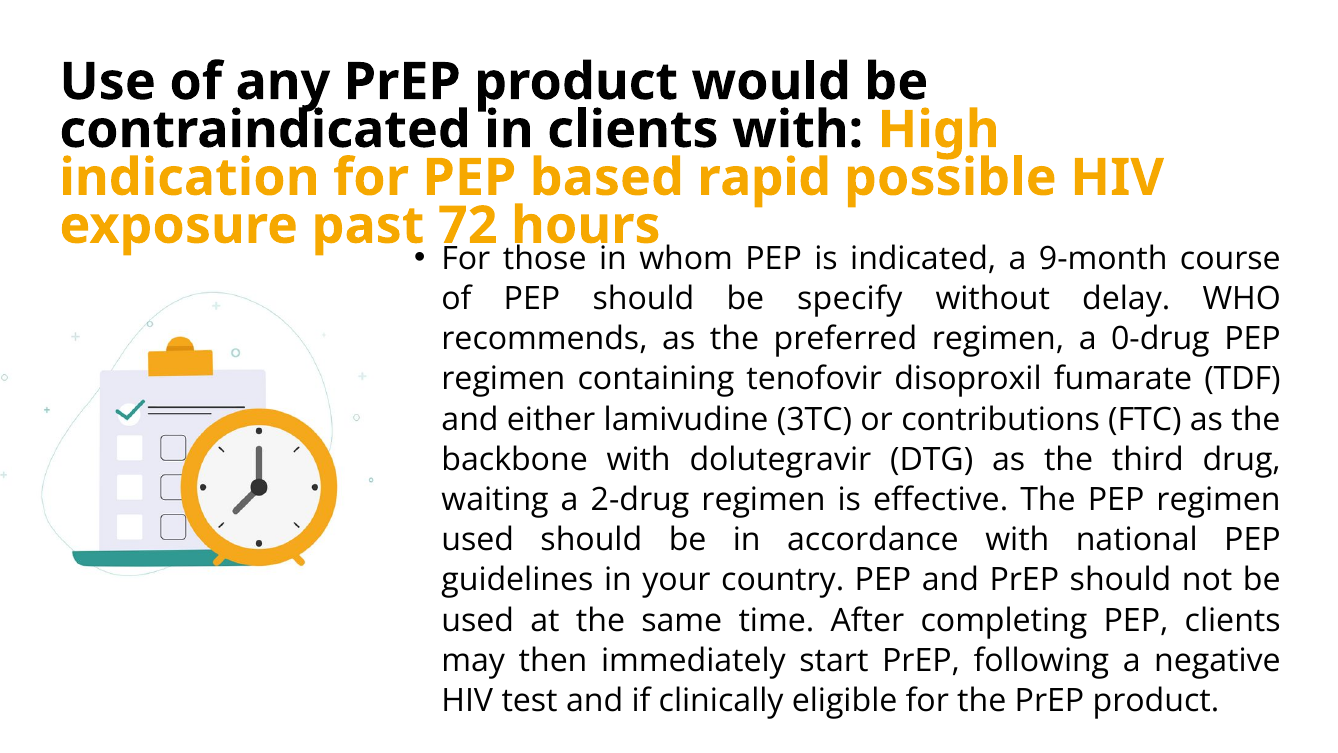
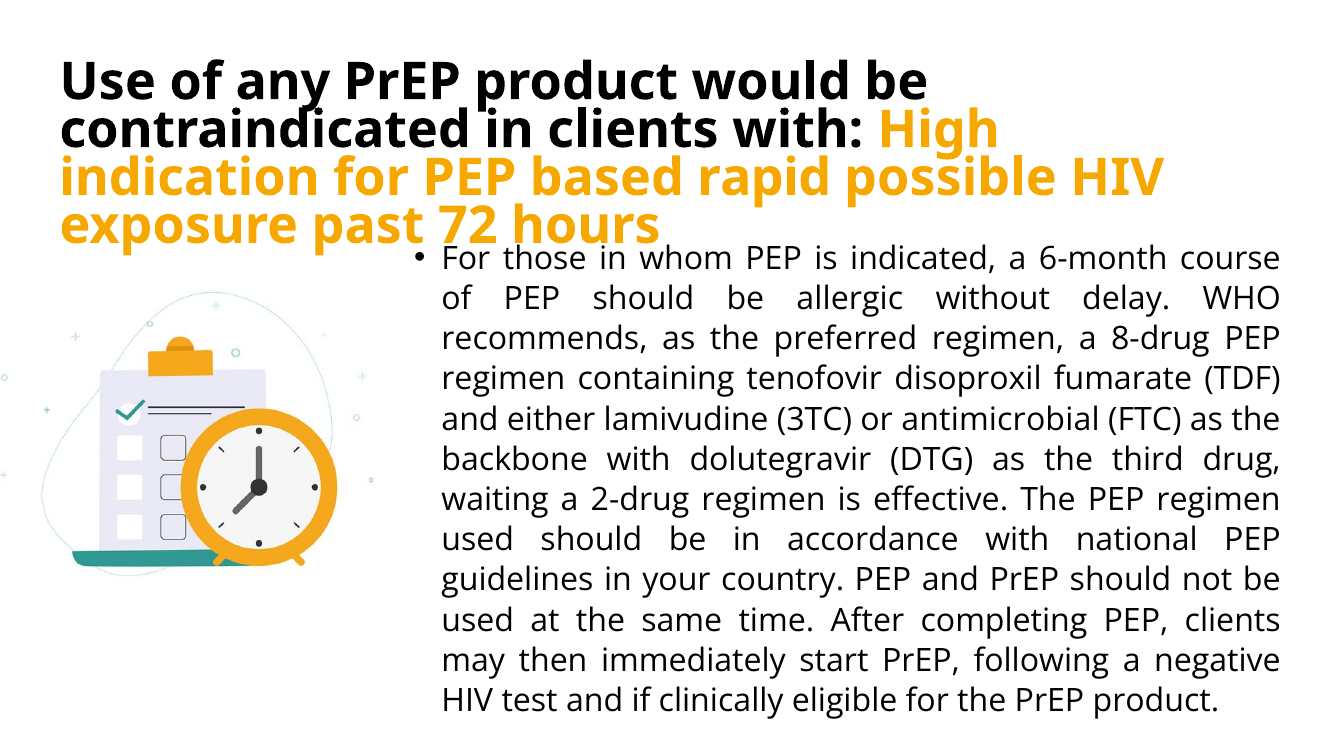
9-month: 9-month -> 6-month
specify: specify -> allergic
0-drug: 0-drug -> 8-drug
contributions: contributions -> antimicrobial
